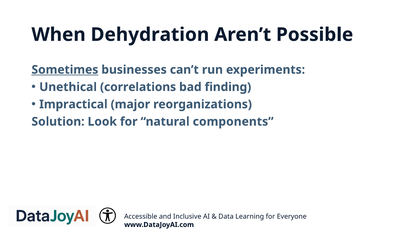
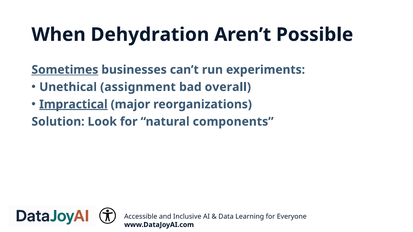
correlations: correlations -> assignment
finding: finding -> overall
Impractical underline: none -> present
